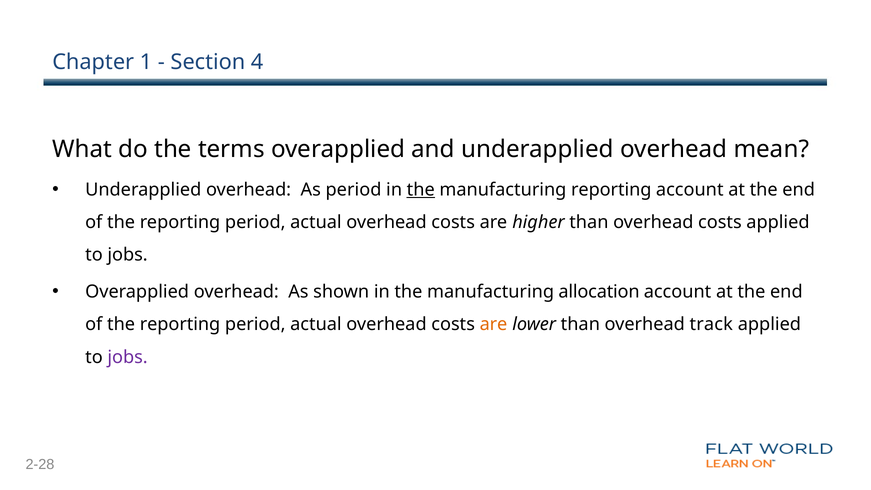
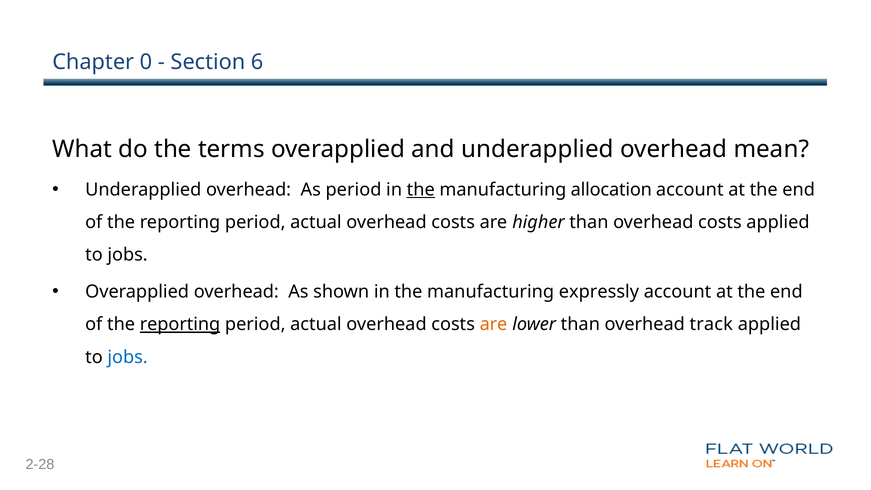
1: 1 -> 0
4: 4 -> 6
manufacturing reporting: reporting -> allocation
allocation: allocation -> expressly
reporting at (180, 325) underline: none -> present
jobs at (128, 357) colour: purple -> blue
